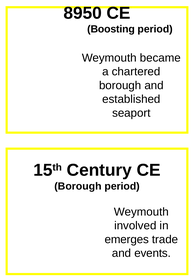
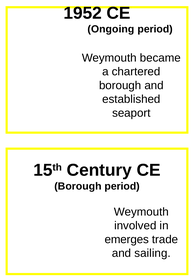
8950: 8950 -> 1952
Boosting: Boosting -> Ongoing
events: events -> sailing
